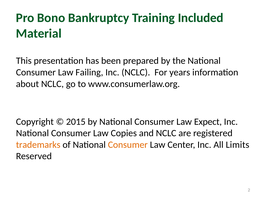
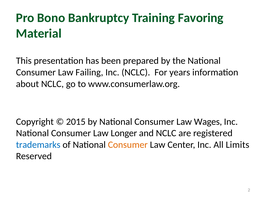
Included: Included -> Favoring
Expect: Expect -> Wages
Copies: Copies -> Longer
trademarks colour: orange -> blue
